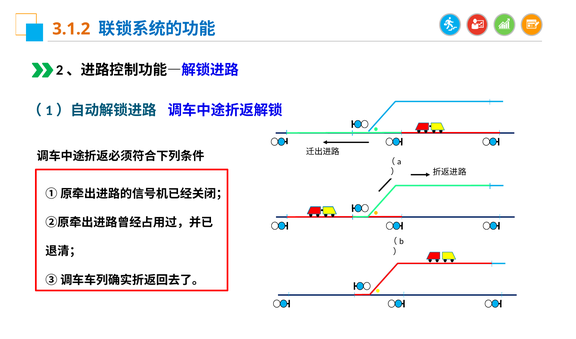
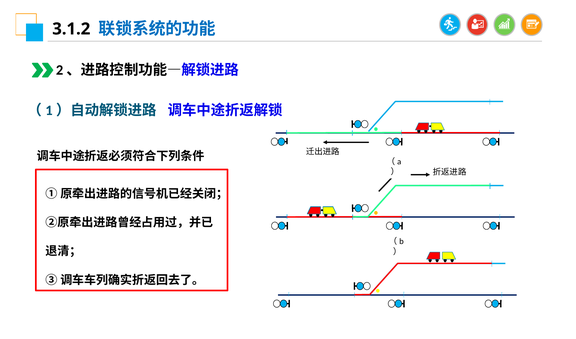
3.1.2 colour: orange -> black
